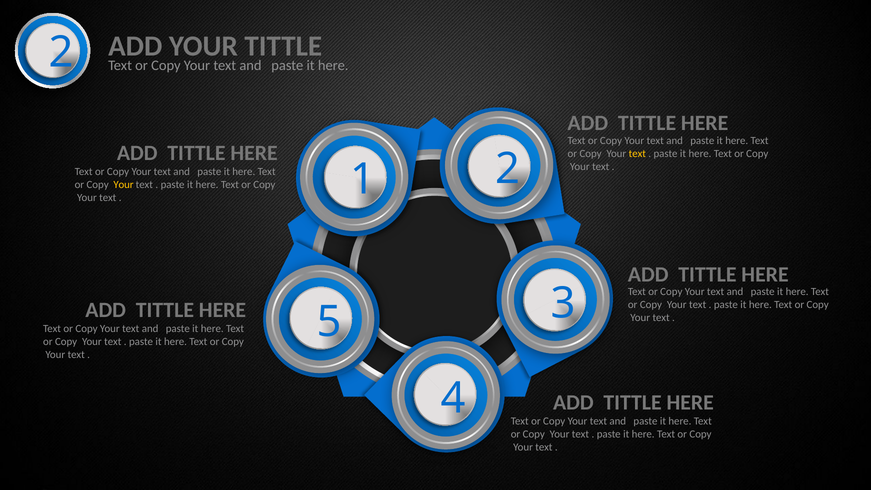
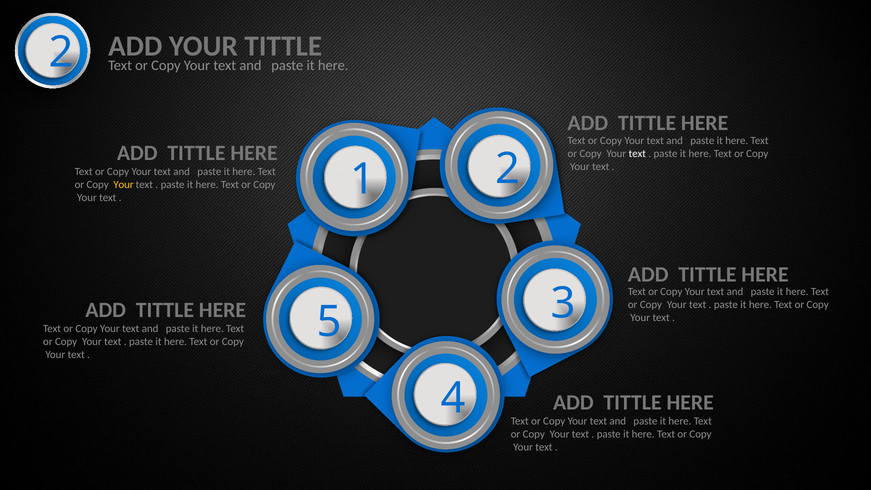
text at (637, 154) colour: yellow -> white
